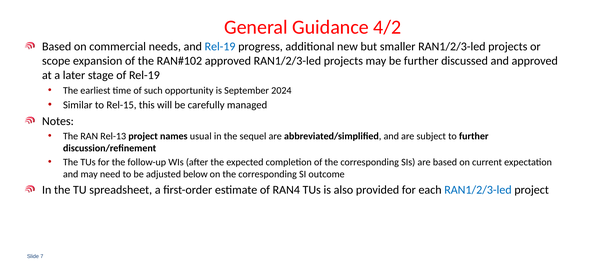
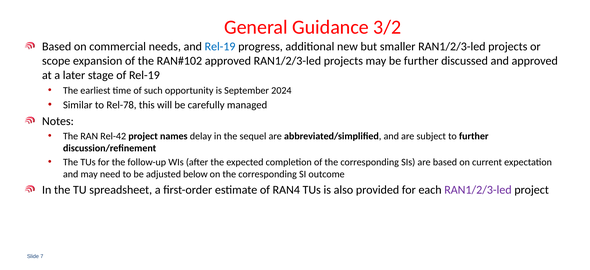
4/2: 4/2 -> 3/2
Rel-15: Rel-15 -> Rel-78
Rel-13: Rel-13 -> Rel-42
usual: usual -> delay
RAN1/2/3-led at (478, 190) colour: blue -> purple
